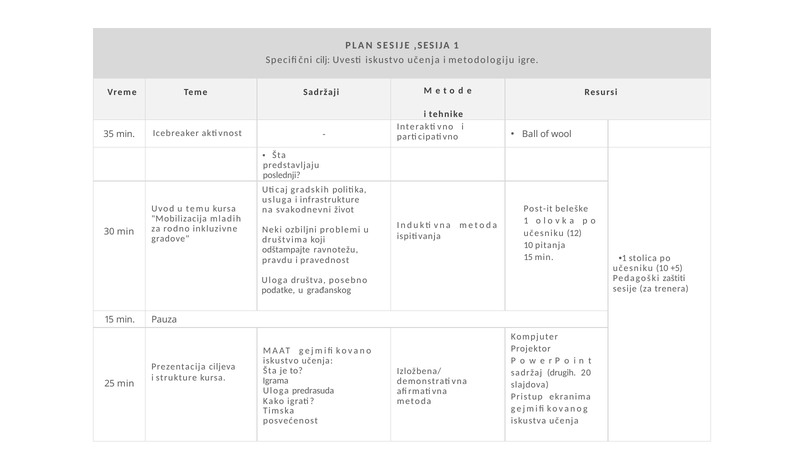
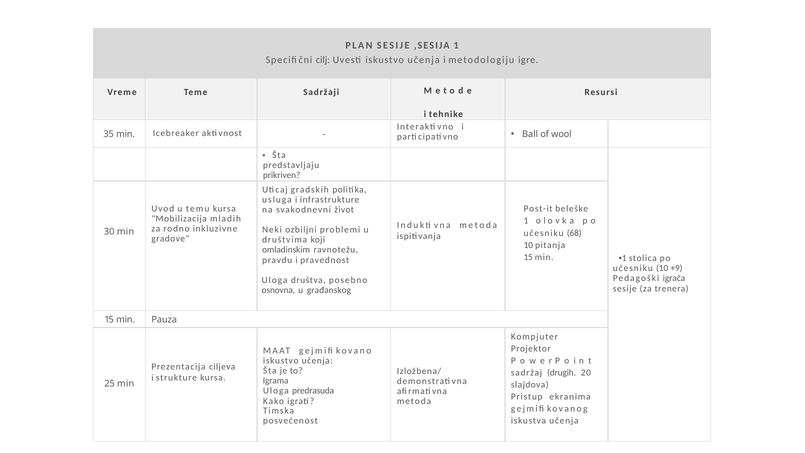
poslednji: poslednji -> prikriven
12: 12 -> 68
odštampajte: odštampajte -> omladinskim
+5: +5 -> +9
zaštiti: zaštiti -> igrača
podatke: podatke -> osnovna
